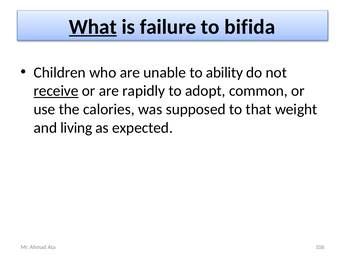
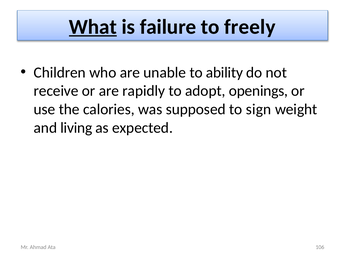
bifida: bifida -> freely
receive underline: present -> none
common: common -> openings
that: that -> sign
